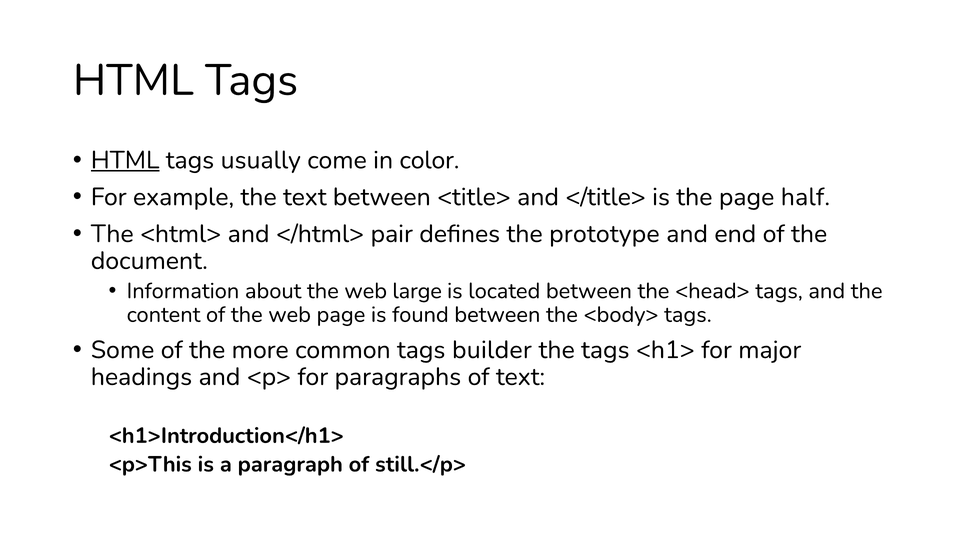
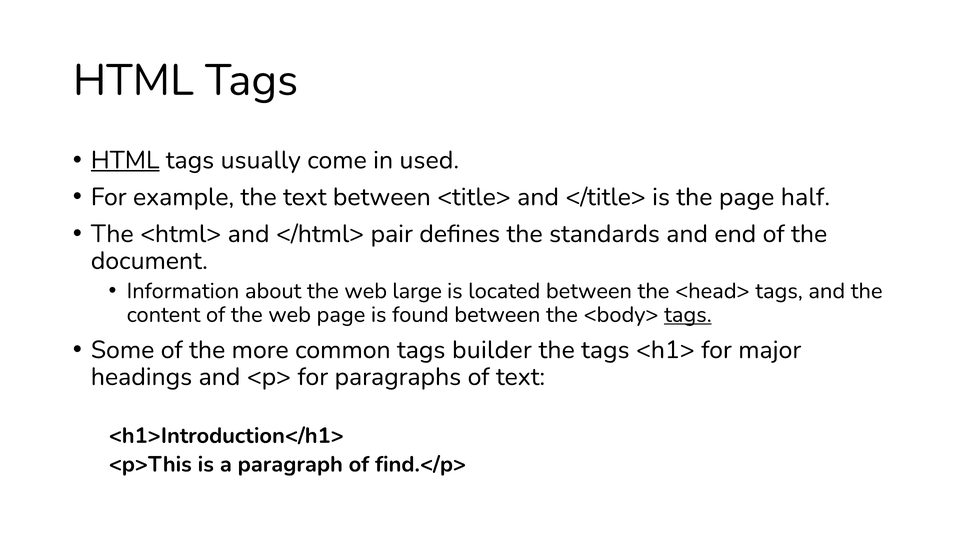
color: color -> used
prototype: prototype -> standards
tags at (688, 314) underline: none -> present
still.</p>: still.</p> -> find.</p>
